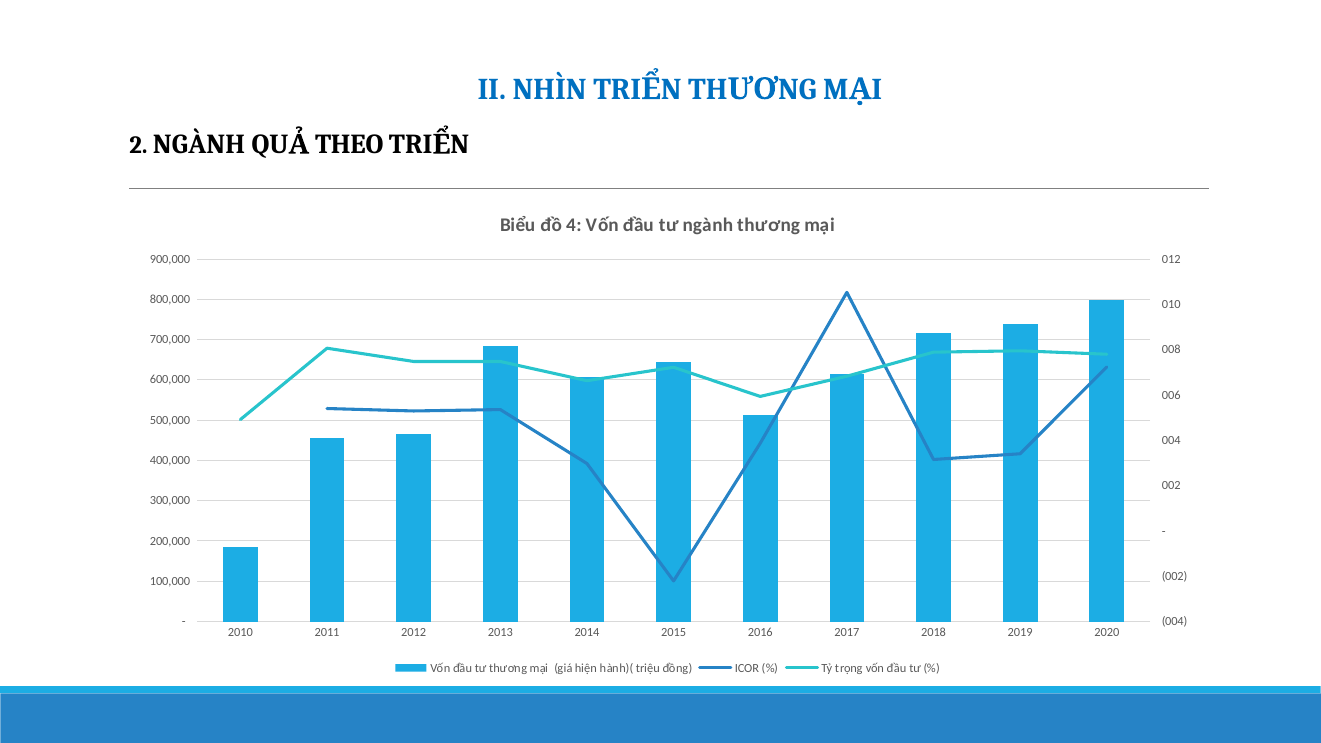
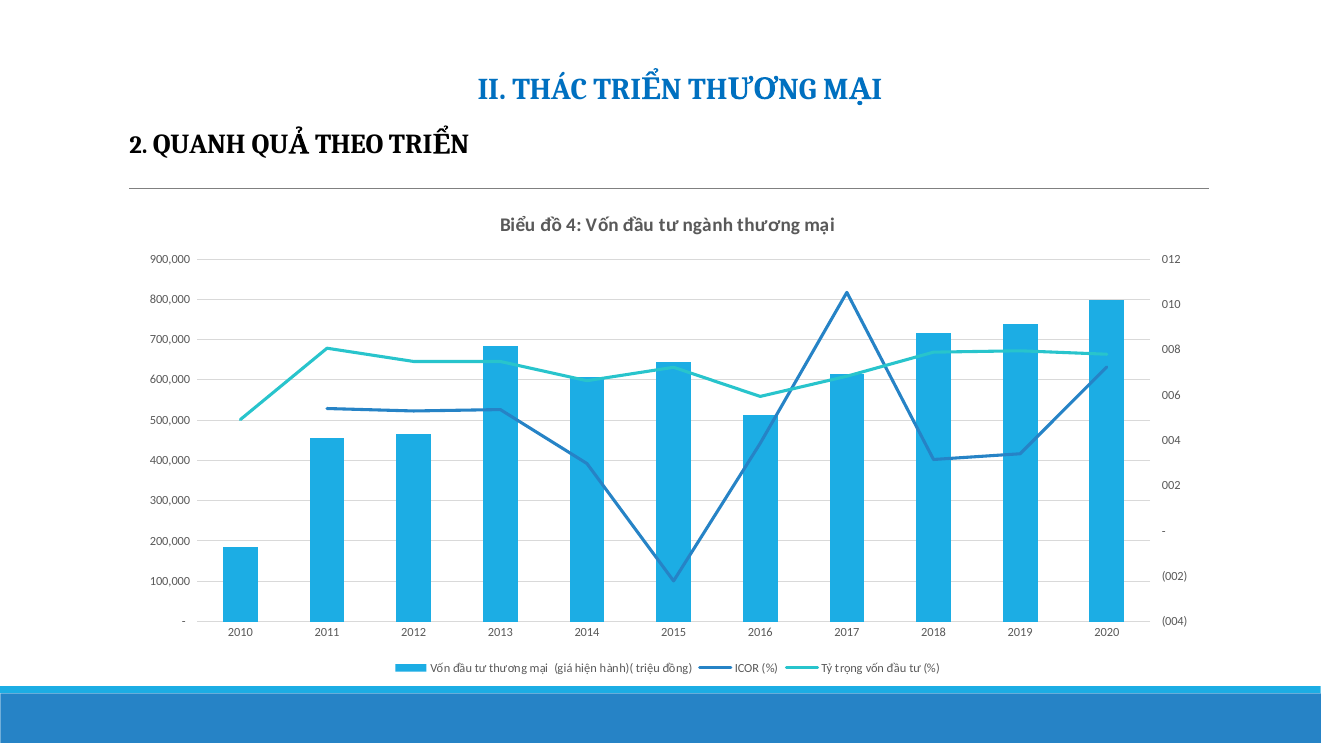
NHÌN: NHÌN -> THÁC
2 NGÀNH: NGÀNH -> QUANH
